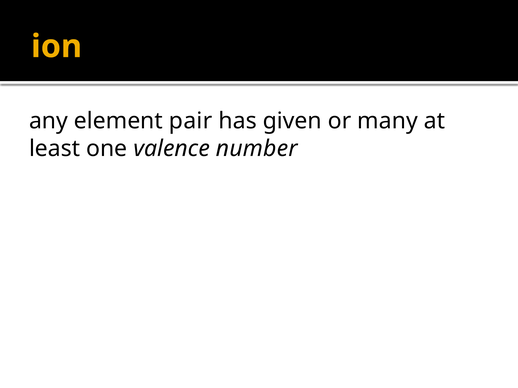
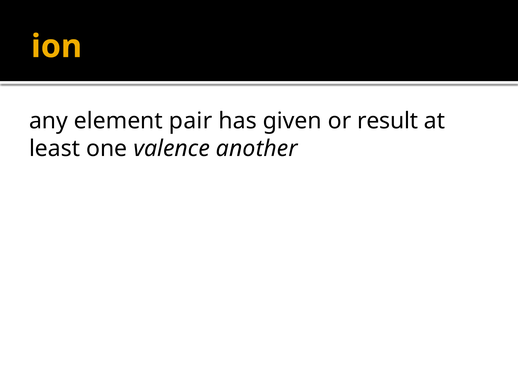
many: many -> result
number: number -> another
